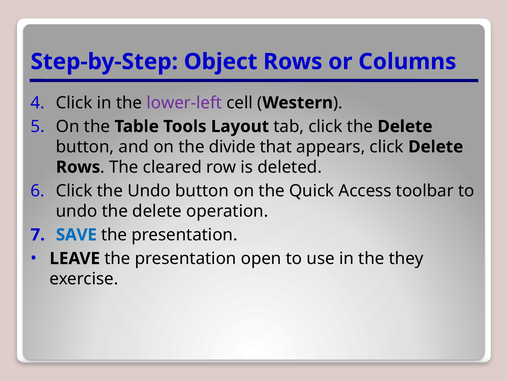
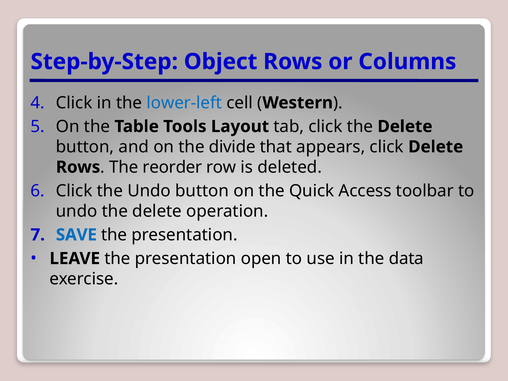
lower-left colour: purple -> blue
cleared: cleared -> reorder
they: they -> data
